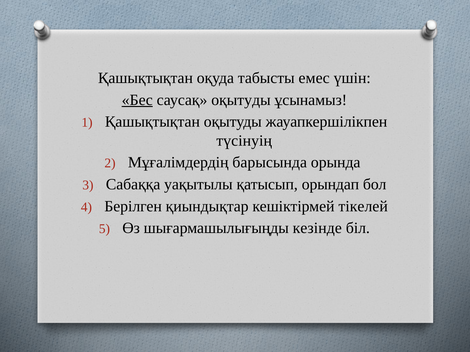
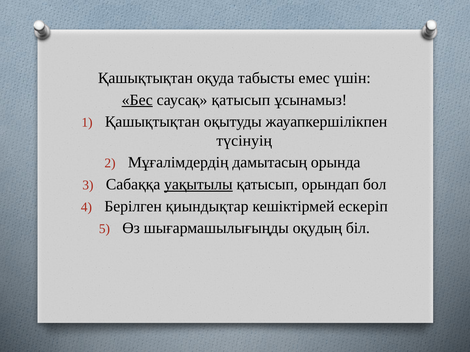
саусақ оқытуды: оқытуды -> қатысып
барысында: барысында -> дамытасың
уақытылы underline: none -> present
тікелей: тікелей -> ескеріп
кезінде: кезінде -> оқудың
